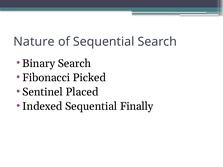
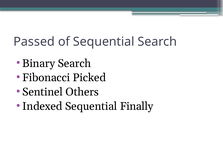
Nature: Nature -> Passed
Placed: Placed -> Others
